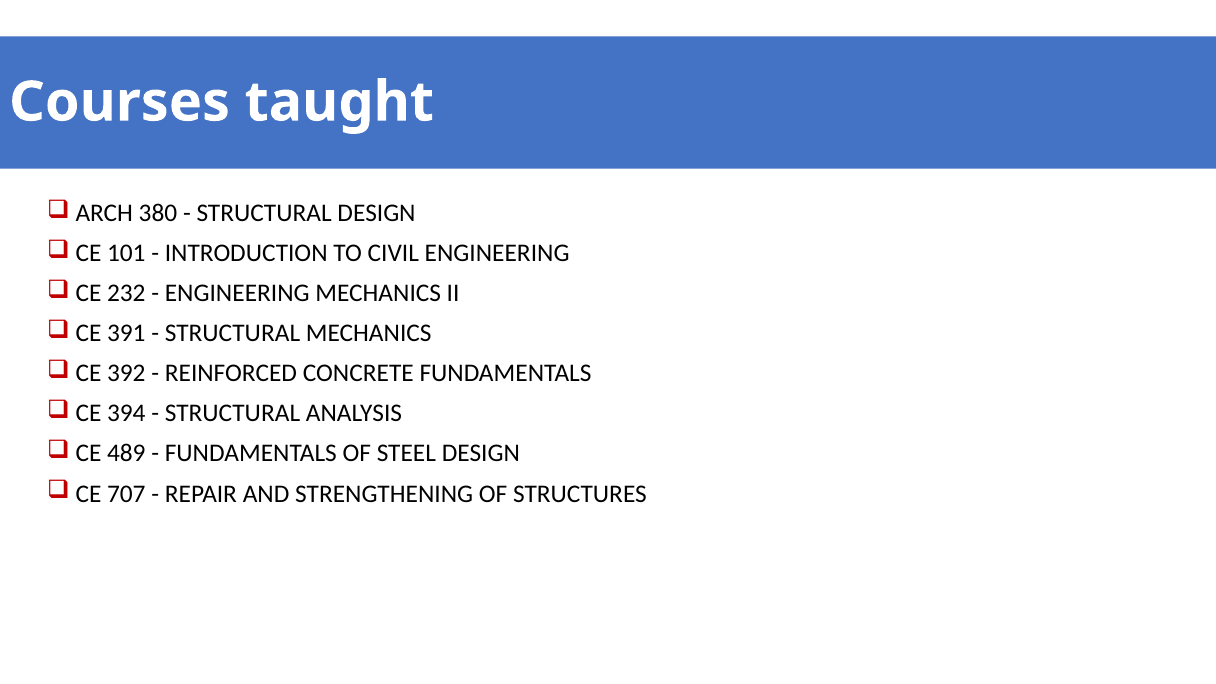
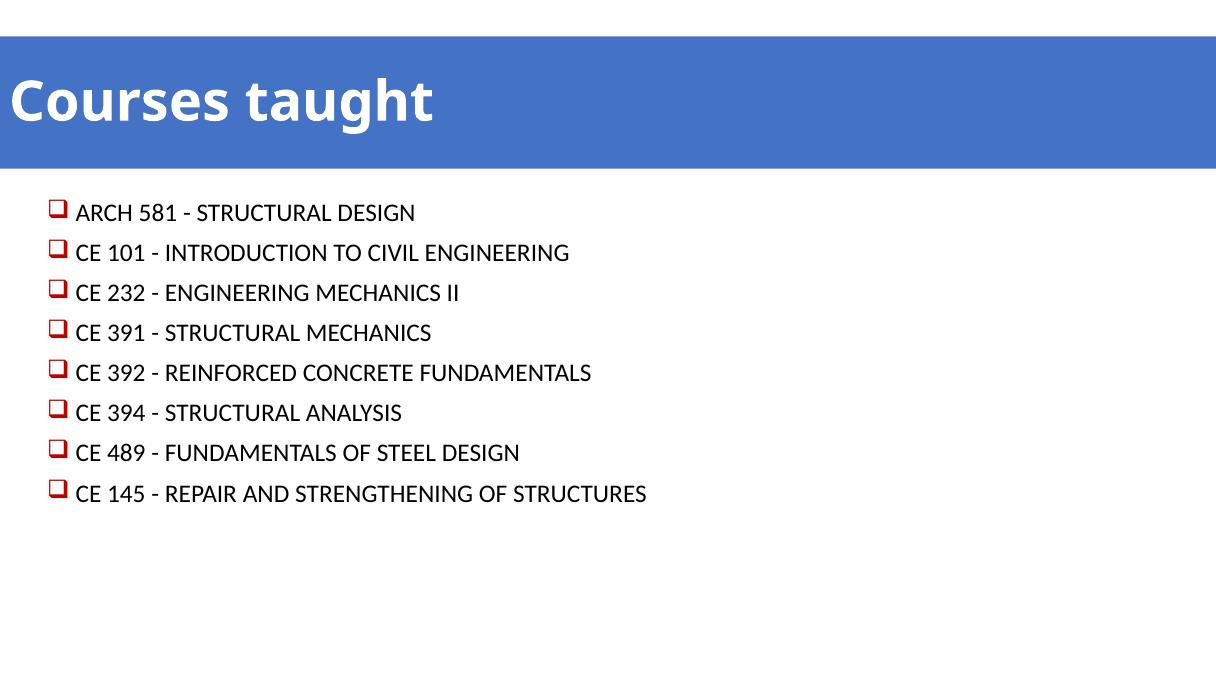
380: 380 -> 581
707: 707 -> 145
